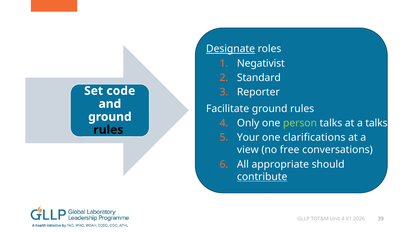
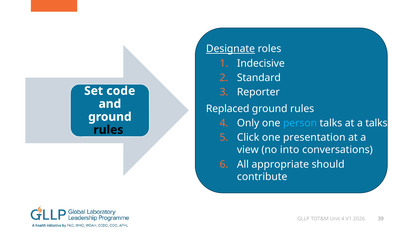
Negativist: Negativist -> Indecisive
Facilitate: Facilitate -> Replaced
person colour: light green -> light blue
Your: Your -> Click
clarifications: clarifications -> presentation
free: free -> into
contribute underline: present -> none
